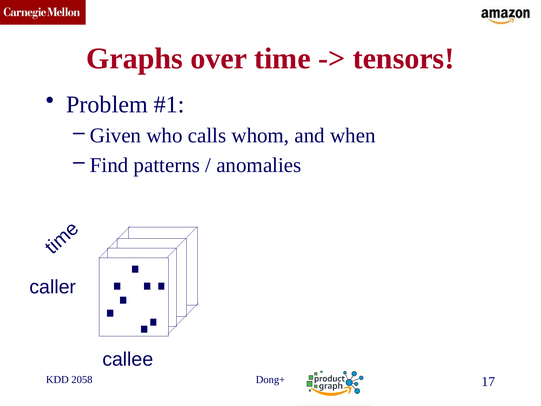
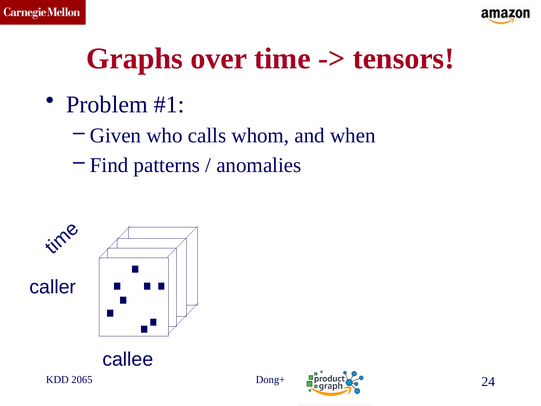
2058: 2058 -> 2065
17: 17 -> 24
